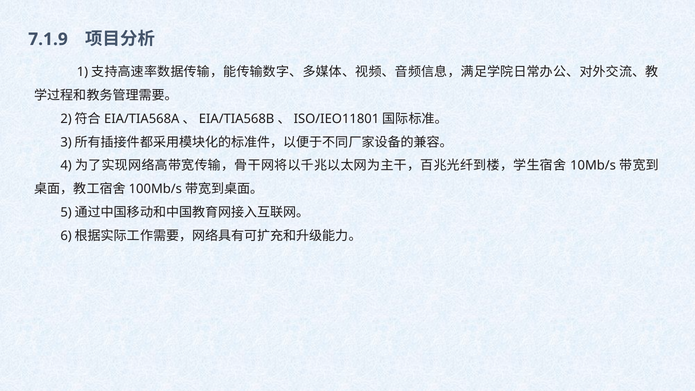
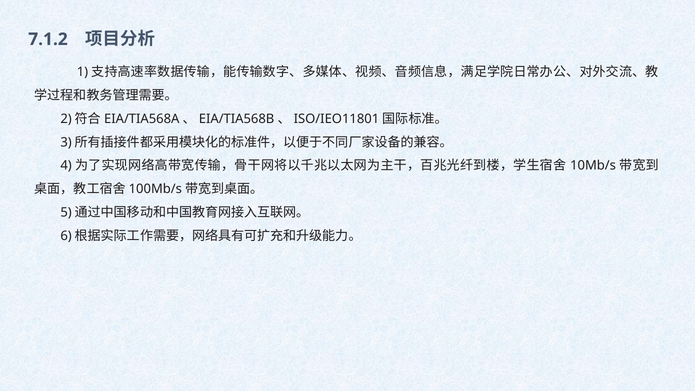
7.1.9: 7.1.9 -> 7.1.2
